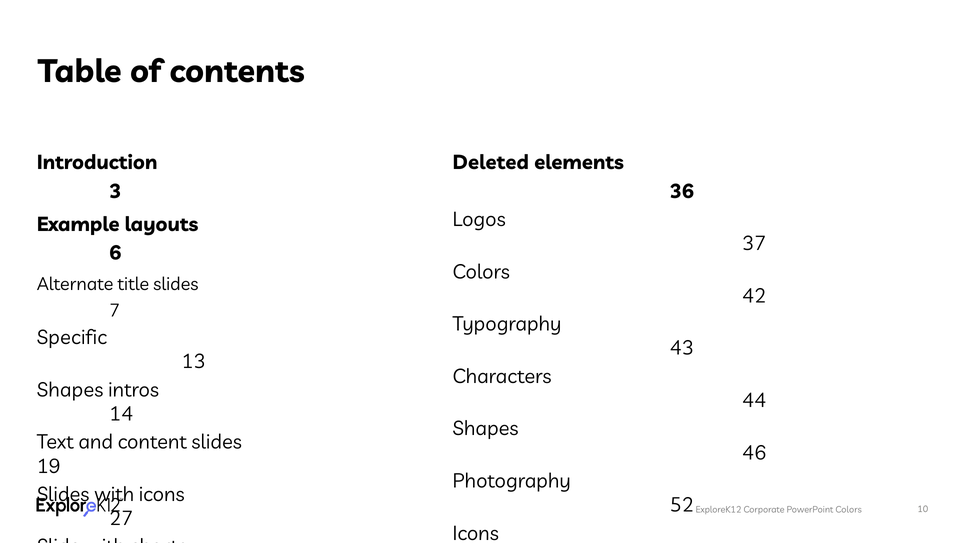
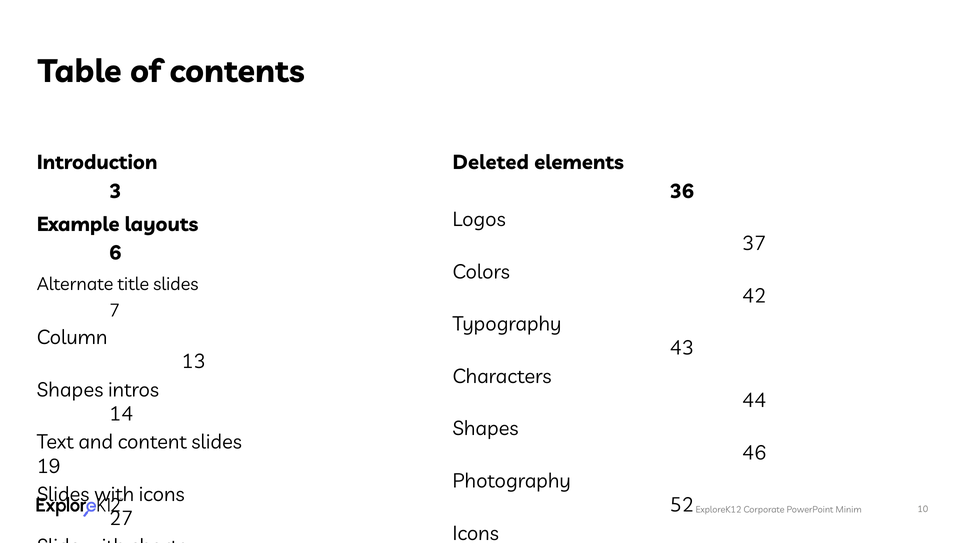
Specific: Specific -> Column
PowerPoint Colors: Colors -> Minim
